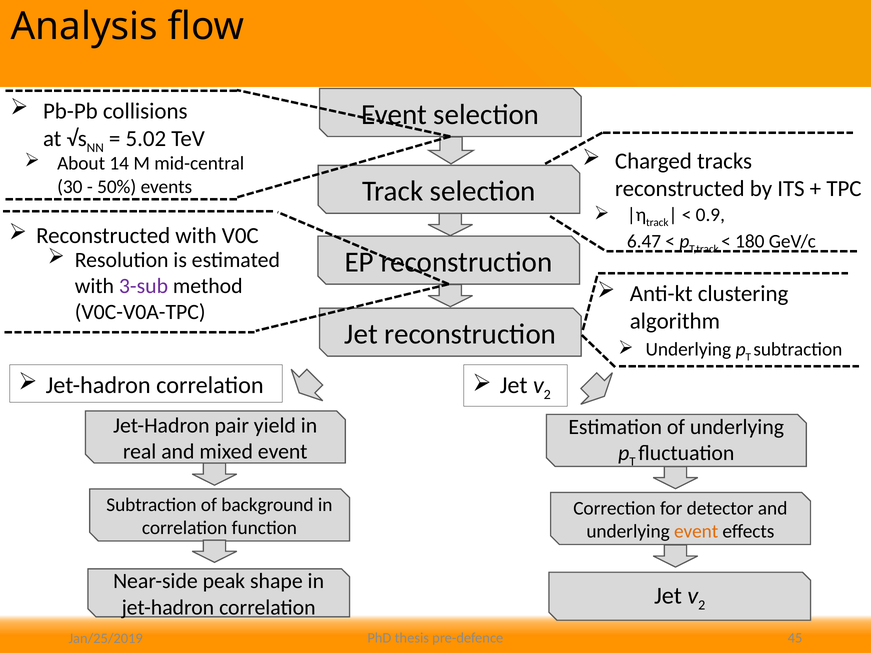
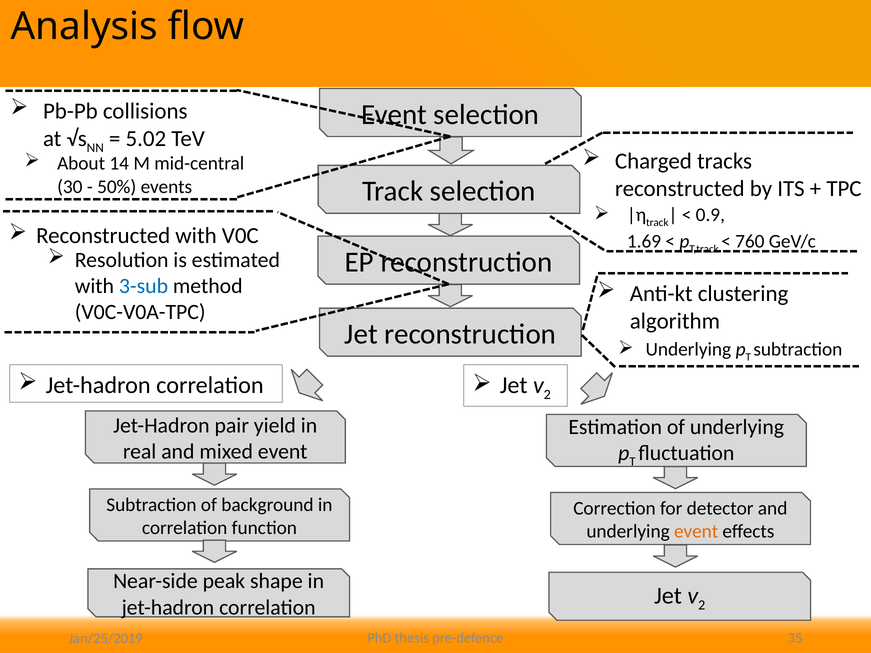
6.47: 6.47 -> 1.69
180: 180 -> 760
3-sub colour: purple -> blue
45: 45 -> 35
